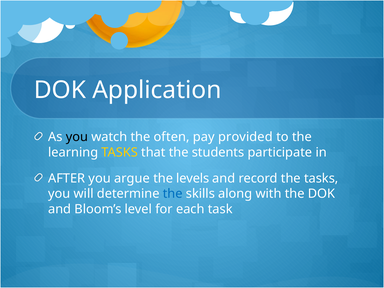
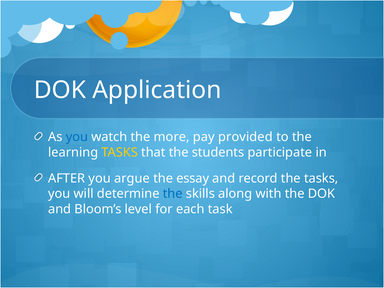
you at (77, 137) colour: black -> blue
often: often -> more
levels: levels -> essay
